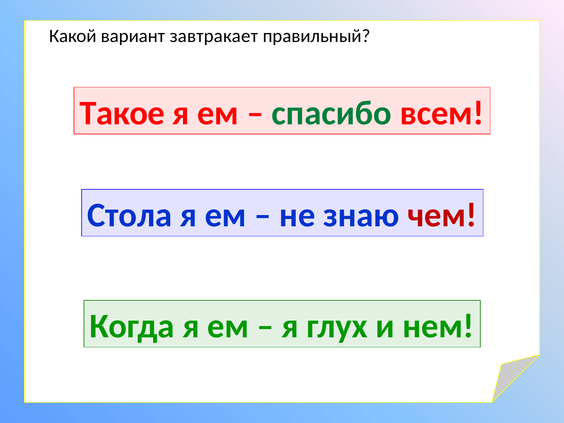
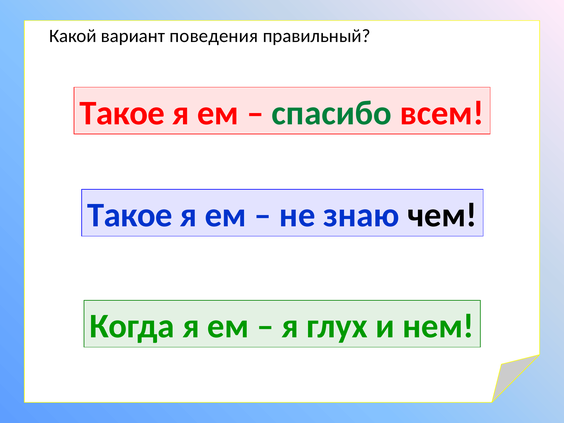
завтракает: завтракает -> поведения
Стола at (130, 215): Стола -> Такое
чем colour: red -> black
